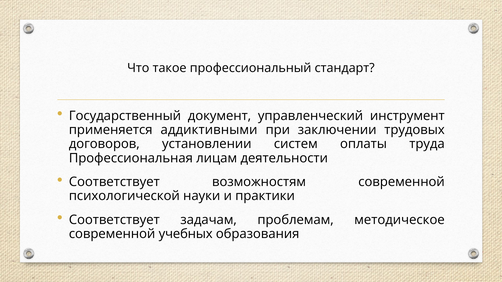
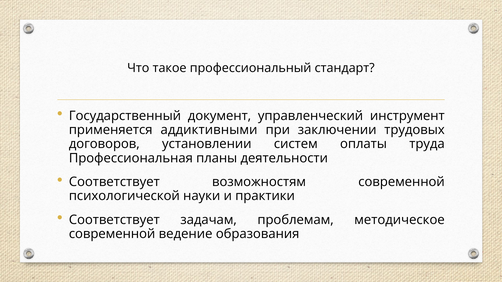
лицам: лицам -> планы
учебных: учебных -> ведение
